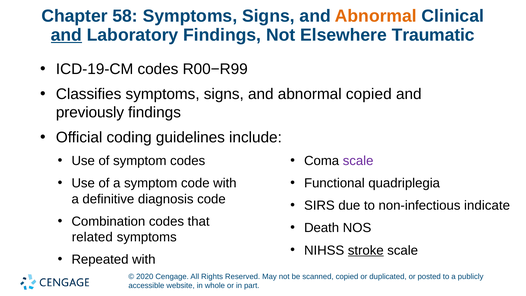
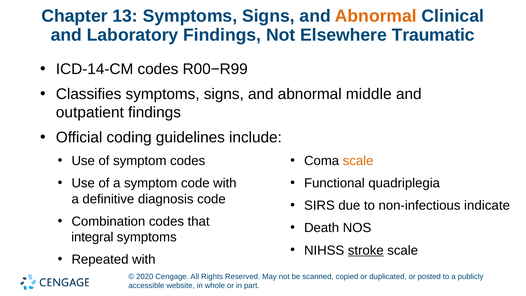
58: 58 -> 13
and at (66, 35) underline: present -> none
ICD-19-CM: ICD-19-CM -> ICD-14-CM
abnormal copied: copied -> middle
previously: previously -> outpatient
scale at (358, 161) colour: purple -> orange
related: related -> integral
